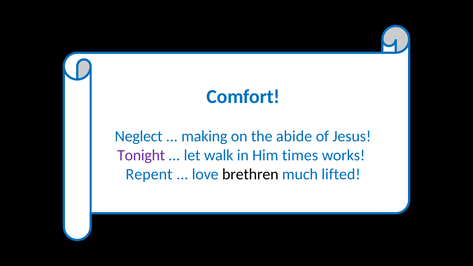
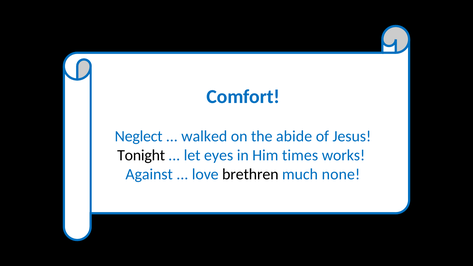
making: making -> walked
Tonight colour: purple -> black
walk: walk -> eyes
Repent: Repent -> Against
lifted: lifted -> none
